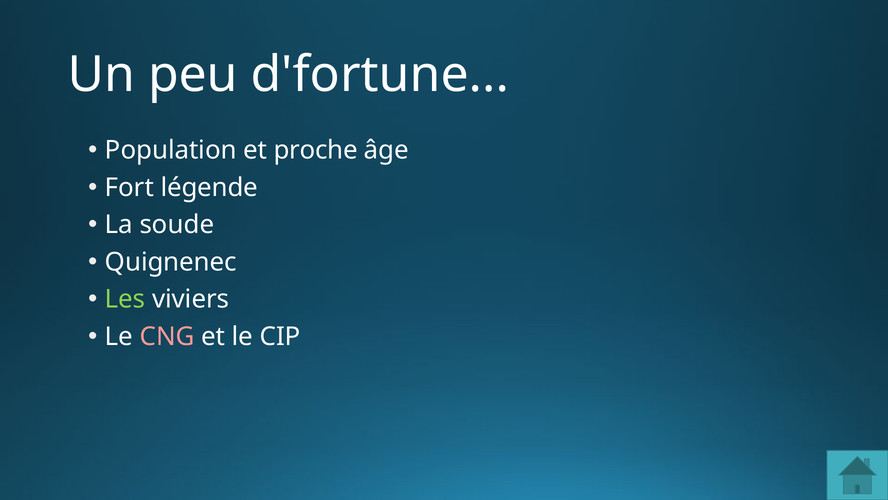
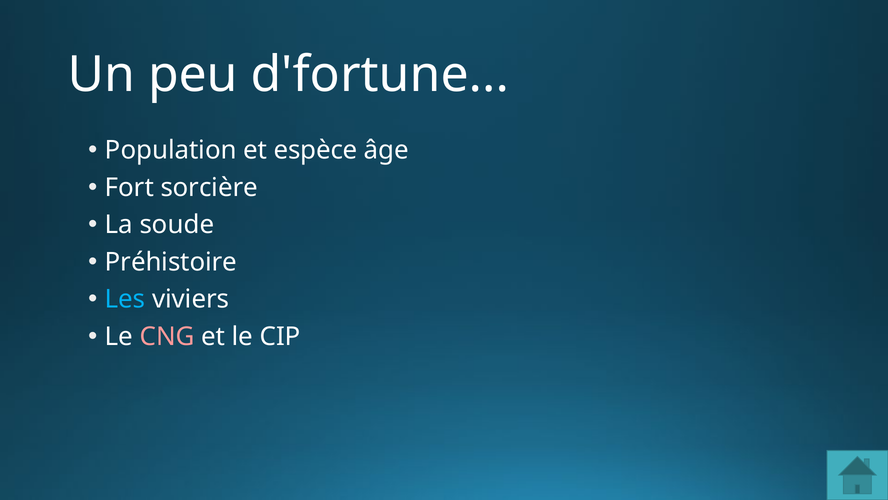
proche: proche -> espèce
légende: légende -> sorcière
Quignenec: Quignenec -> Préhistoire
Les colour: light green -> light blue
